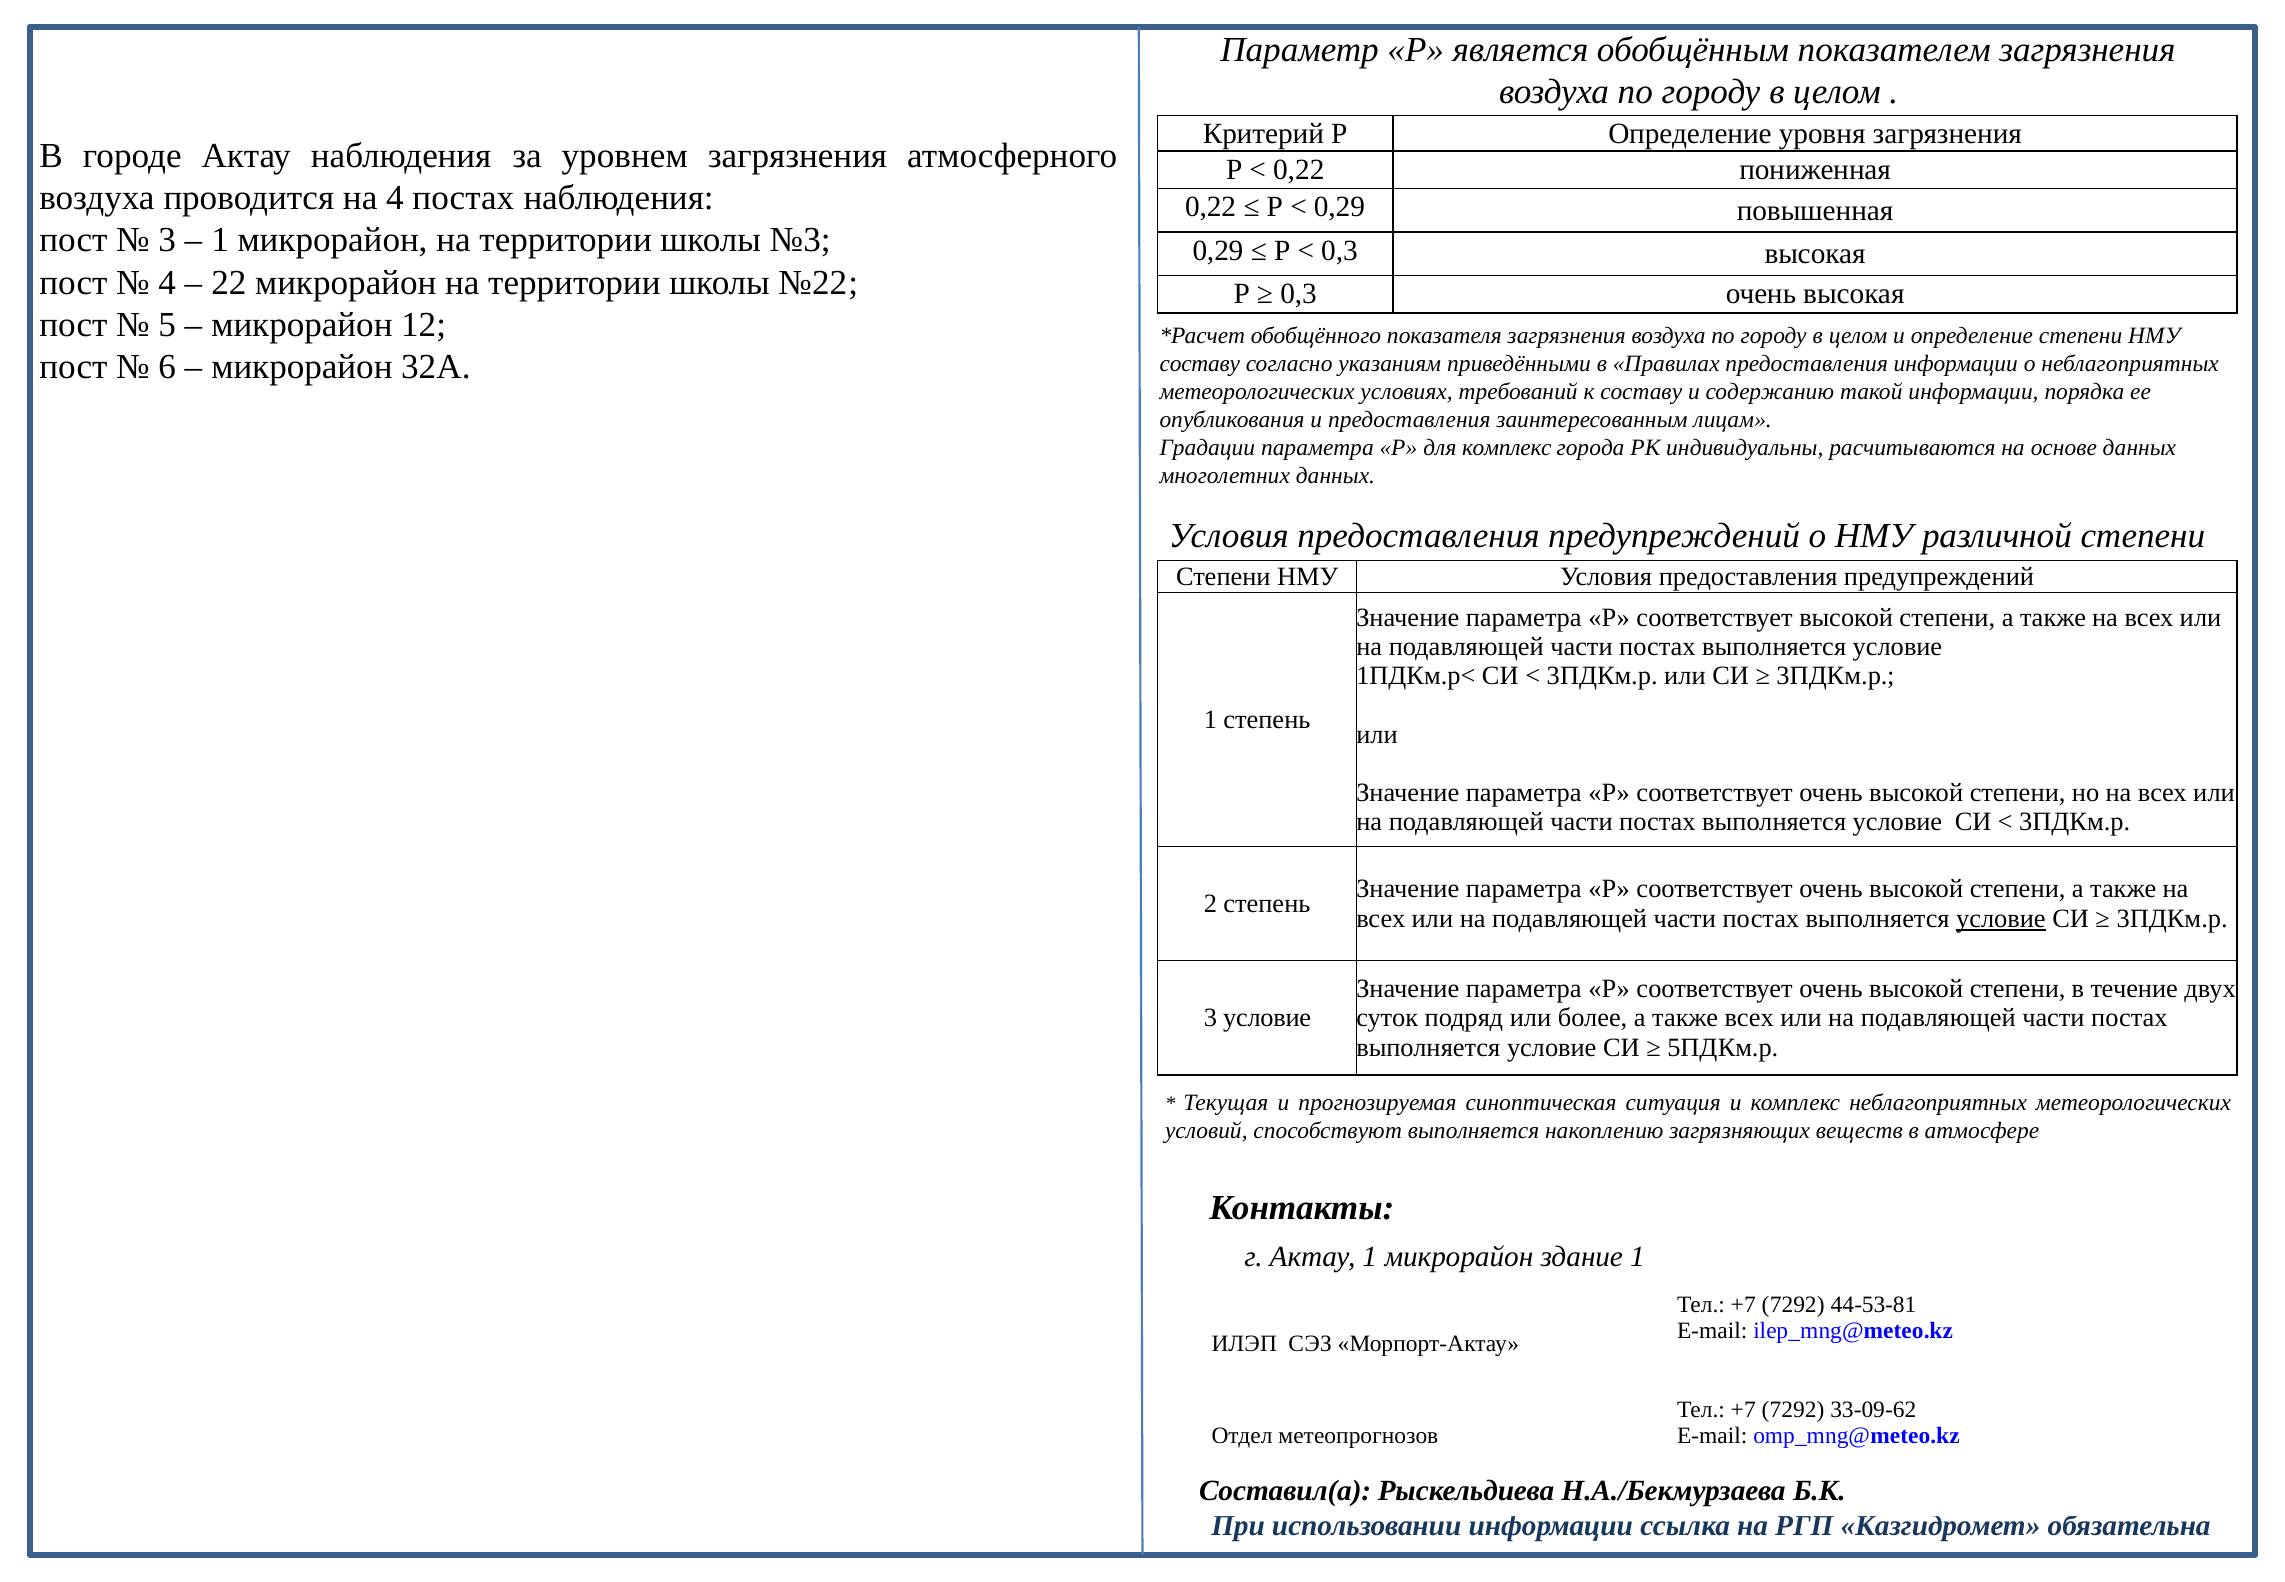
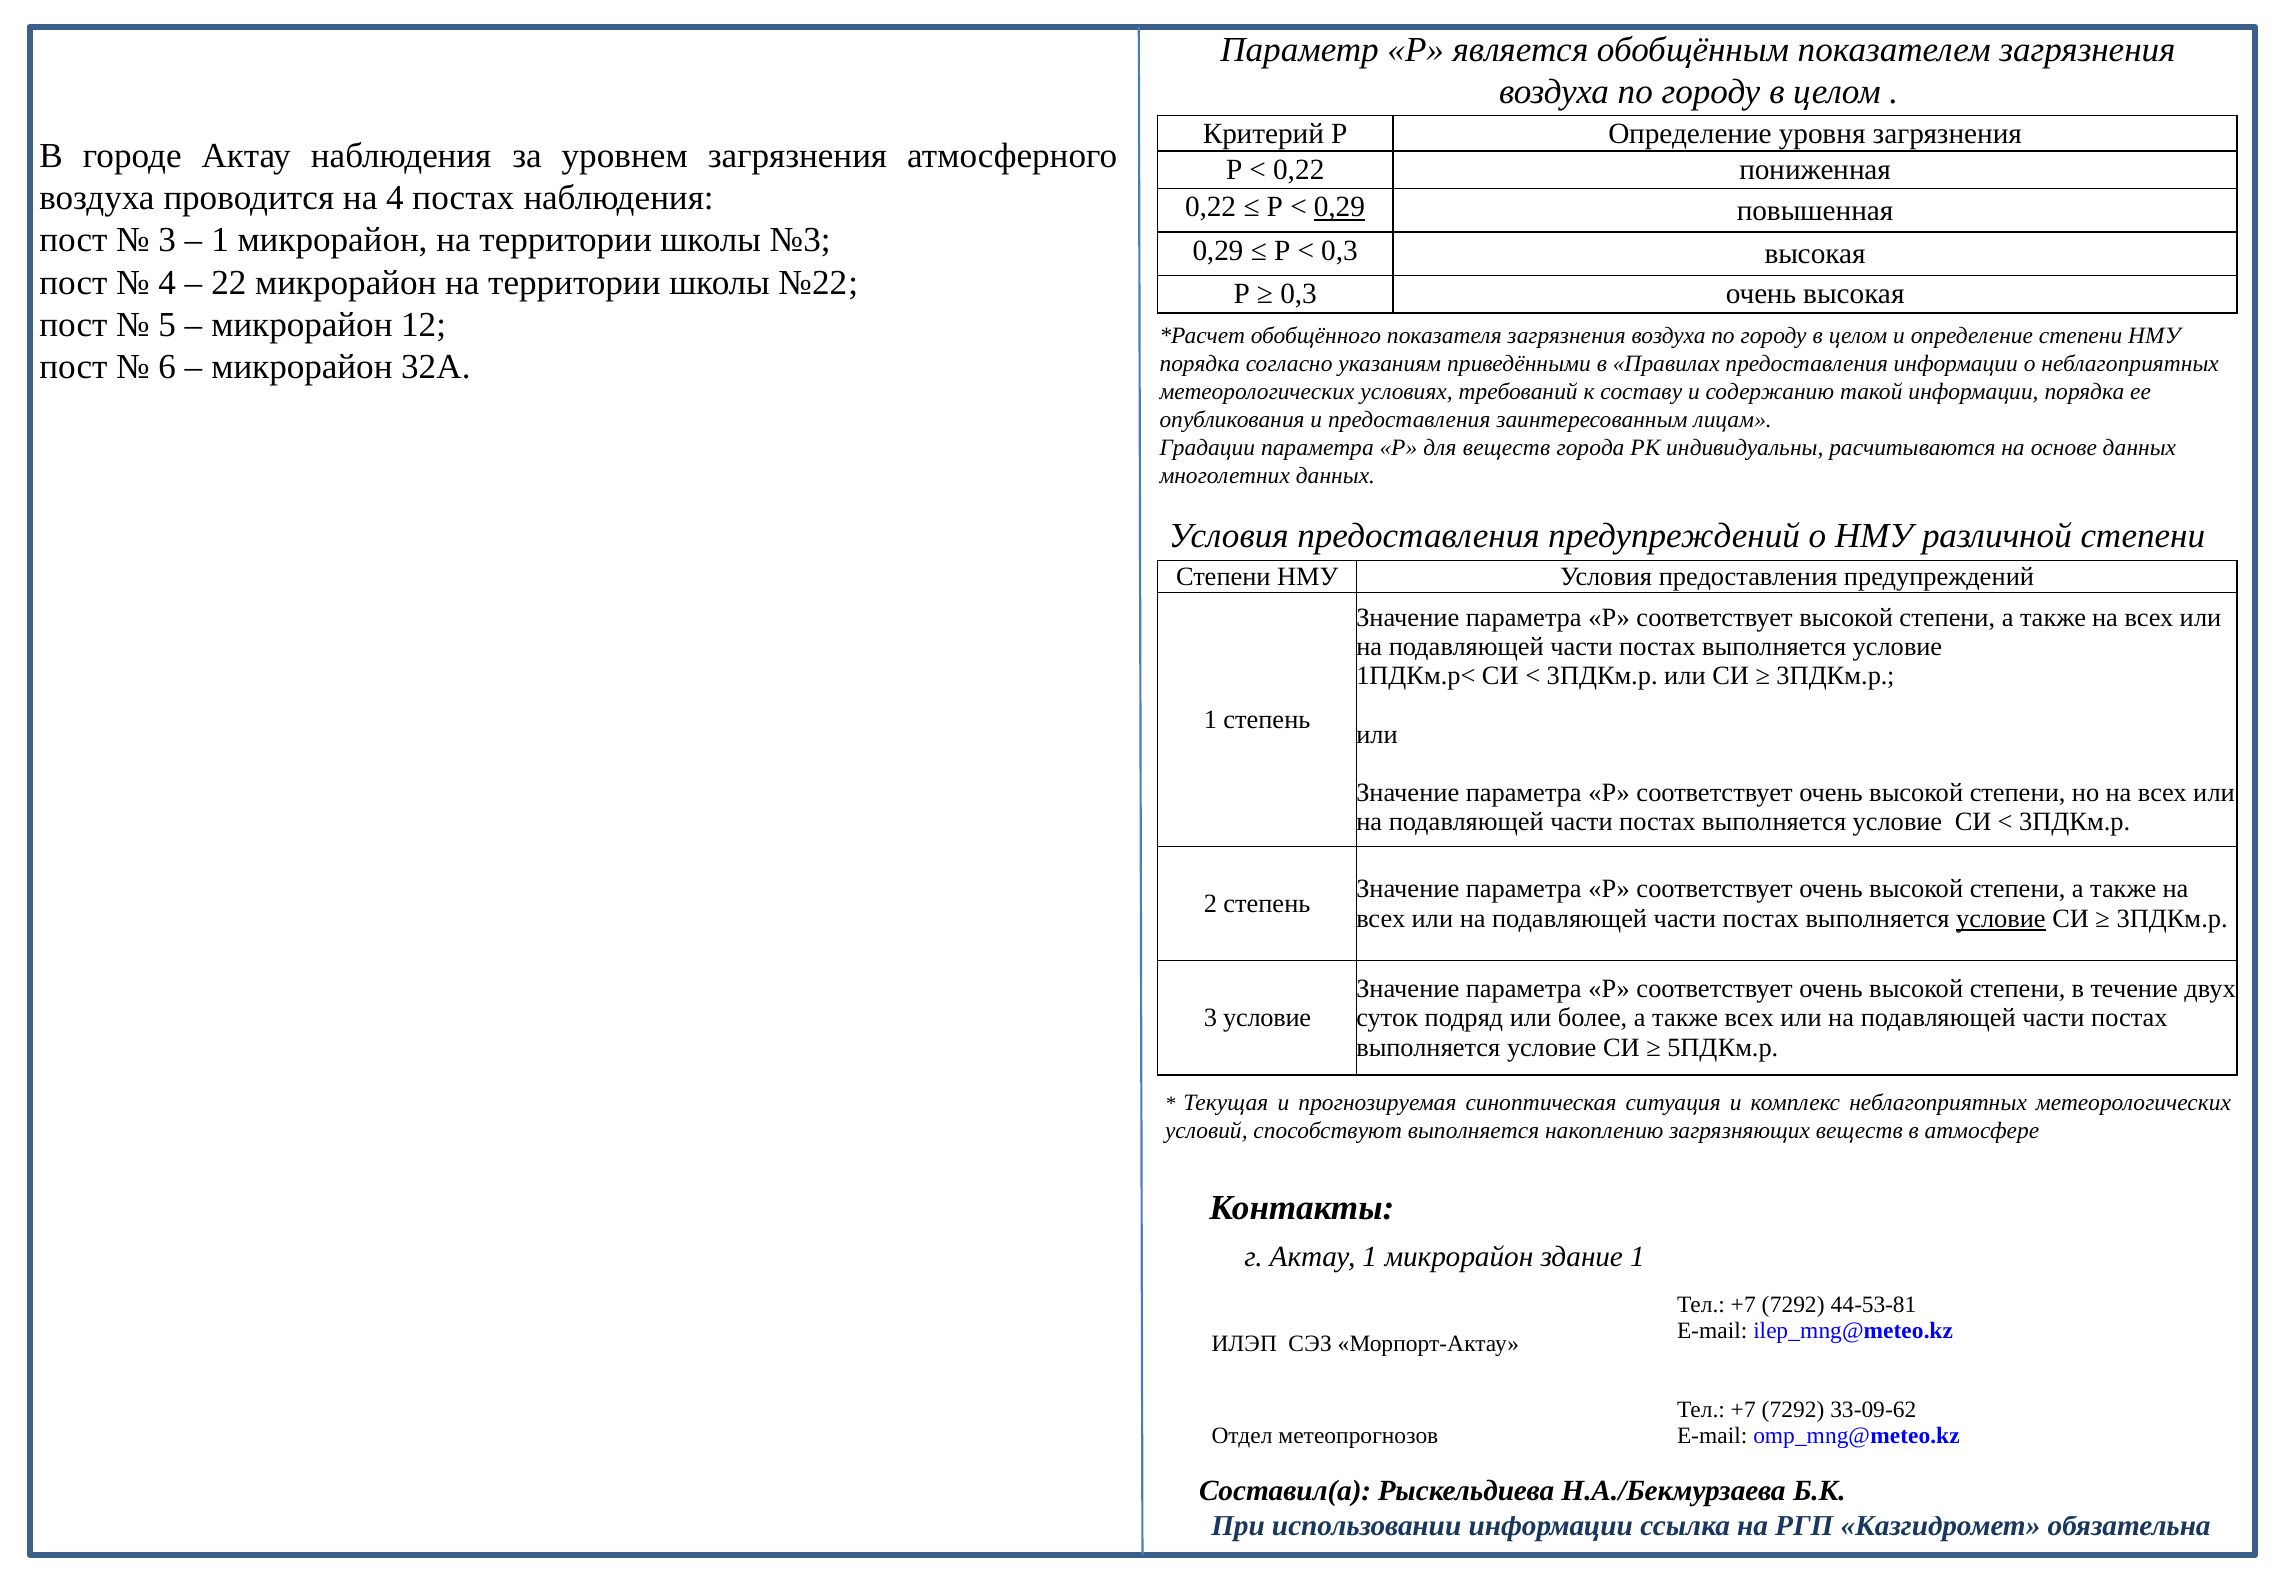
0,29 at (1339, 207) underline: none -> present
составу at (1200, 364): составу -> порядка
для комплекс: комплекс -> веществ
